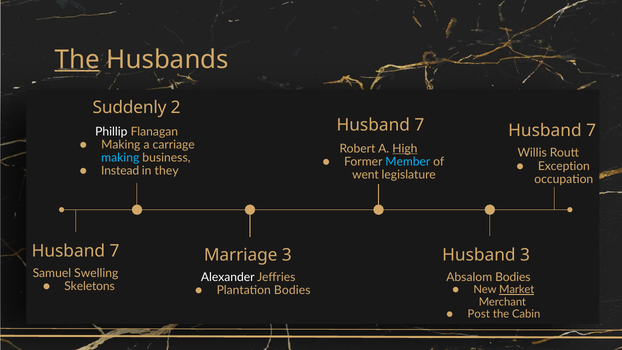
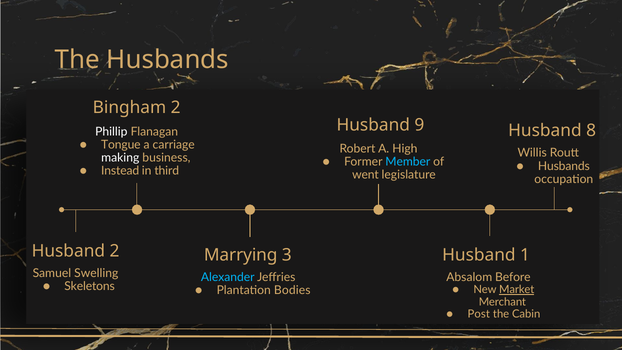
The at (77, 60) underline: present -> none
Suddenly: Suddenly -> Bingham
7 at (419, 125): 7 -> 9
7 at (591, 130): 7 -> 8
Making at (121, 145): Making -> Tongue
High underline: present -> none
making at (120, 158) colour: light blue -> white
Exception at (564, 166): Exception -> Husbands
they: they -> third
7 at (115, 251): 7 -> 2
Marriage: Marriage -> Marrying
Husband 3: 3 -> 1
Alexander colour: white -> light blue
Absalom Bodies: Bodies -> Before
